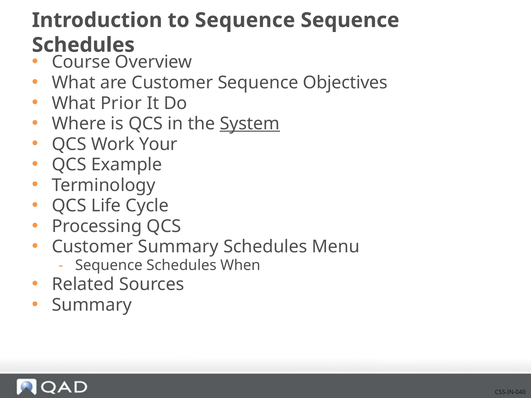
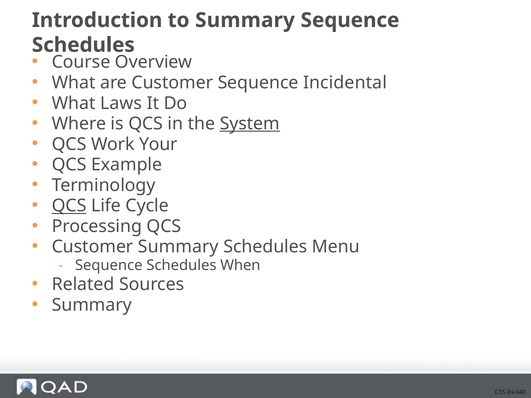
to Sequence: Sequence -> Summary
Objectives: Objectives -> Incidental
Prior: Prior -> Laws
QCS at (69, 206) underline: none -> present
